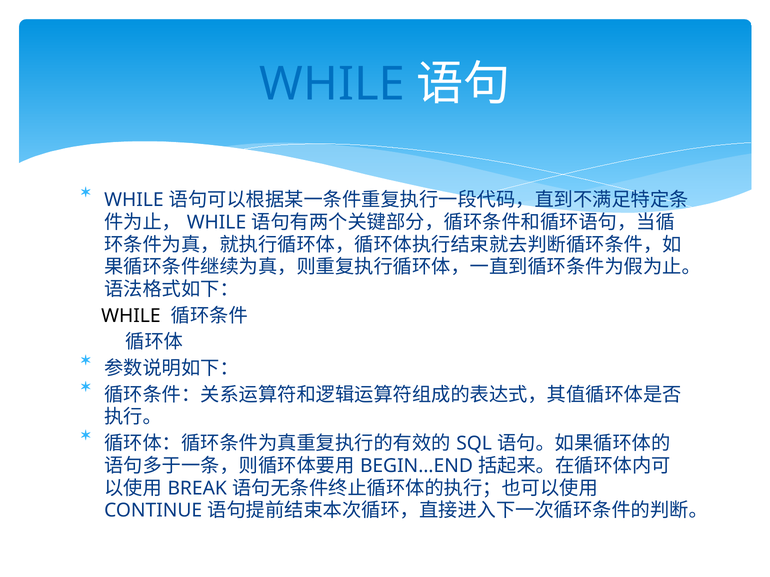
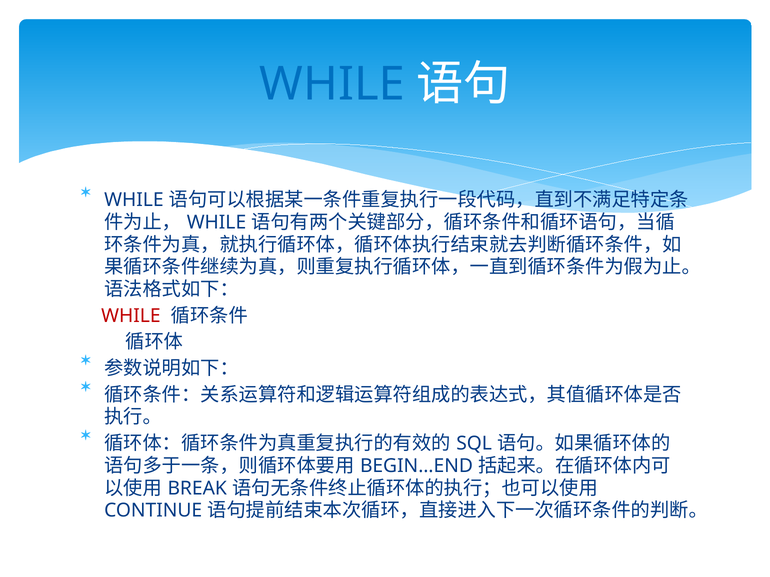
WHILE at (131, 316) colour: black -> red
